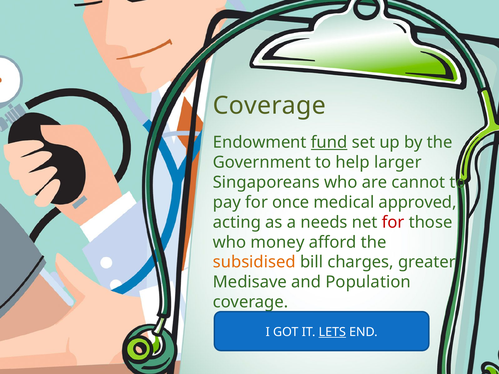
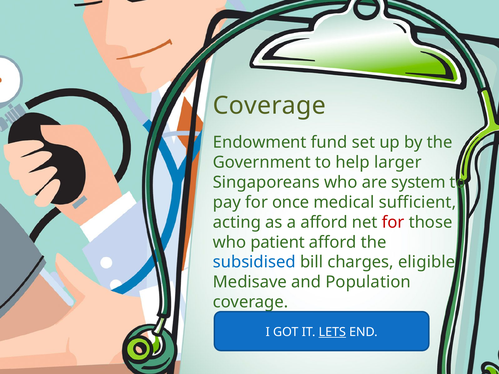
fund underline: present -> none
cannot: cannot -> system
approved: approved -> sufficient
a needs: needs -> afford
money: money -> patient
subsidised colour: orange -> blue
greater: greater -> eligible
